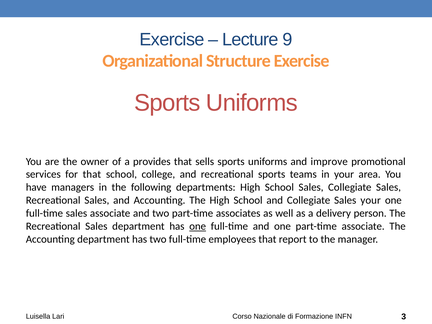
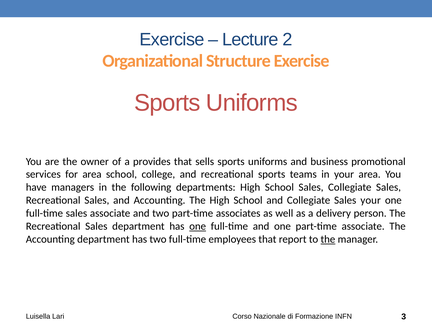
9: 9 -> 2
improve: improve -> business
for that: that -> area
the at (328, 239) underline: none -> present
